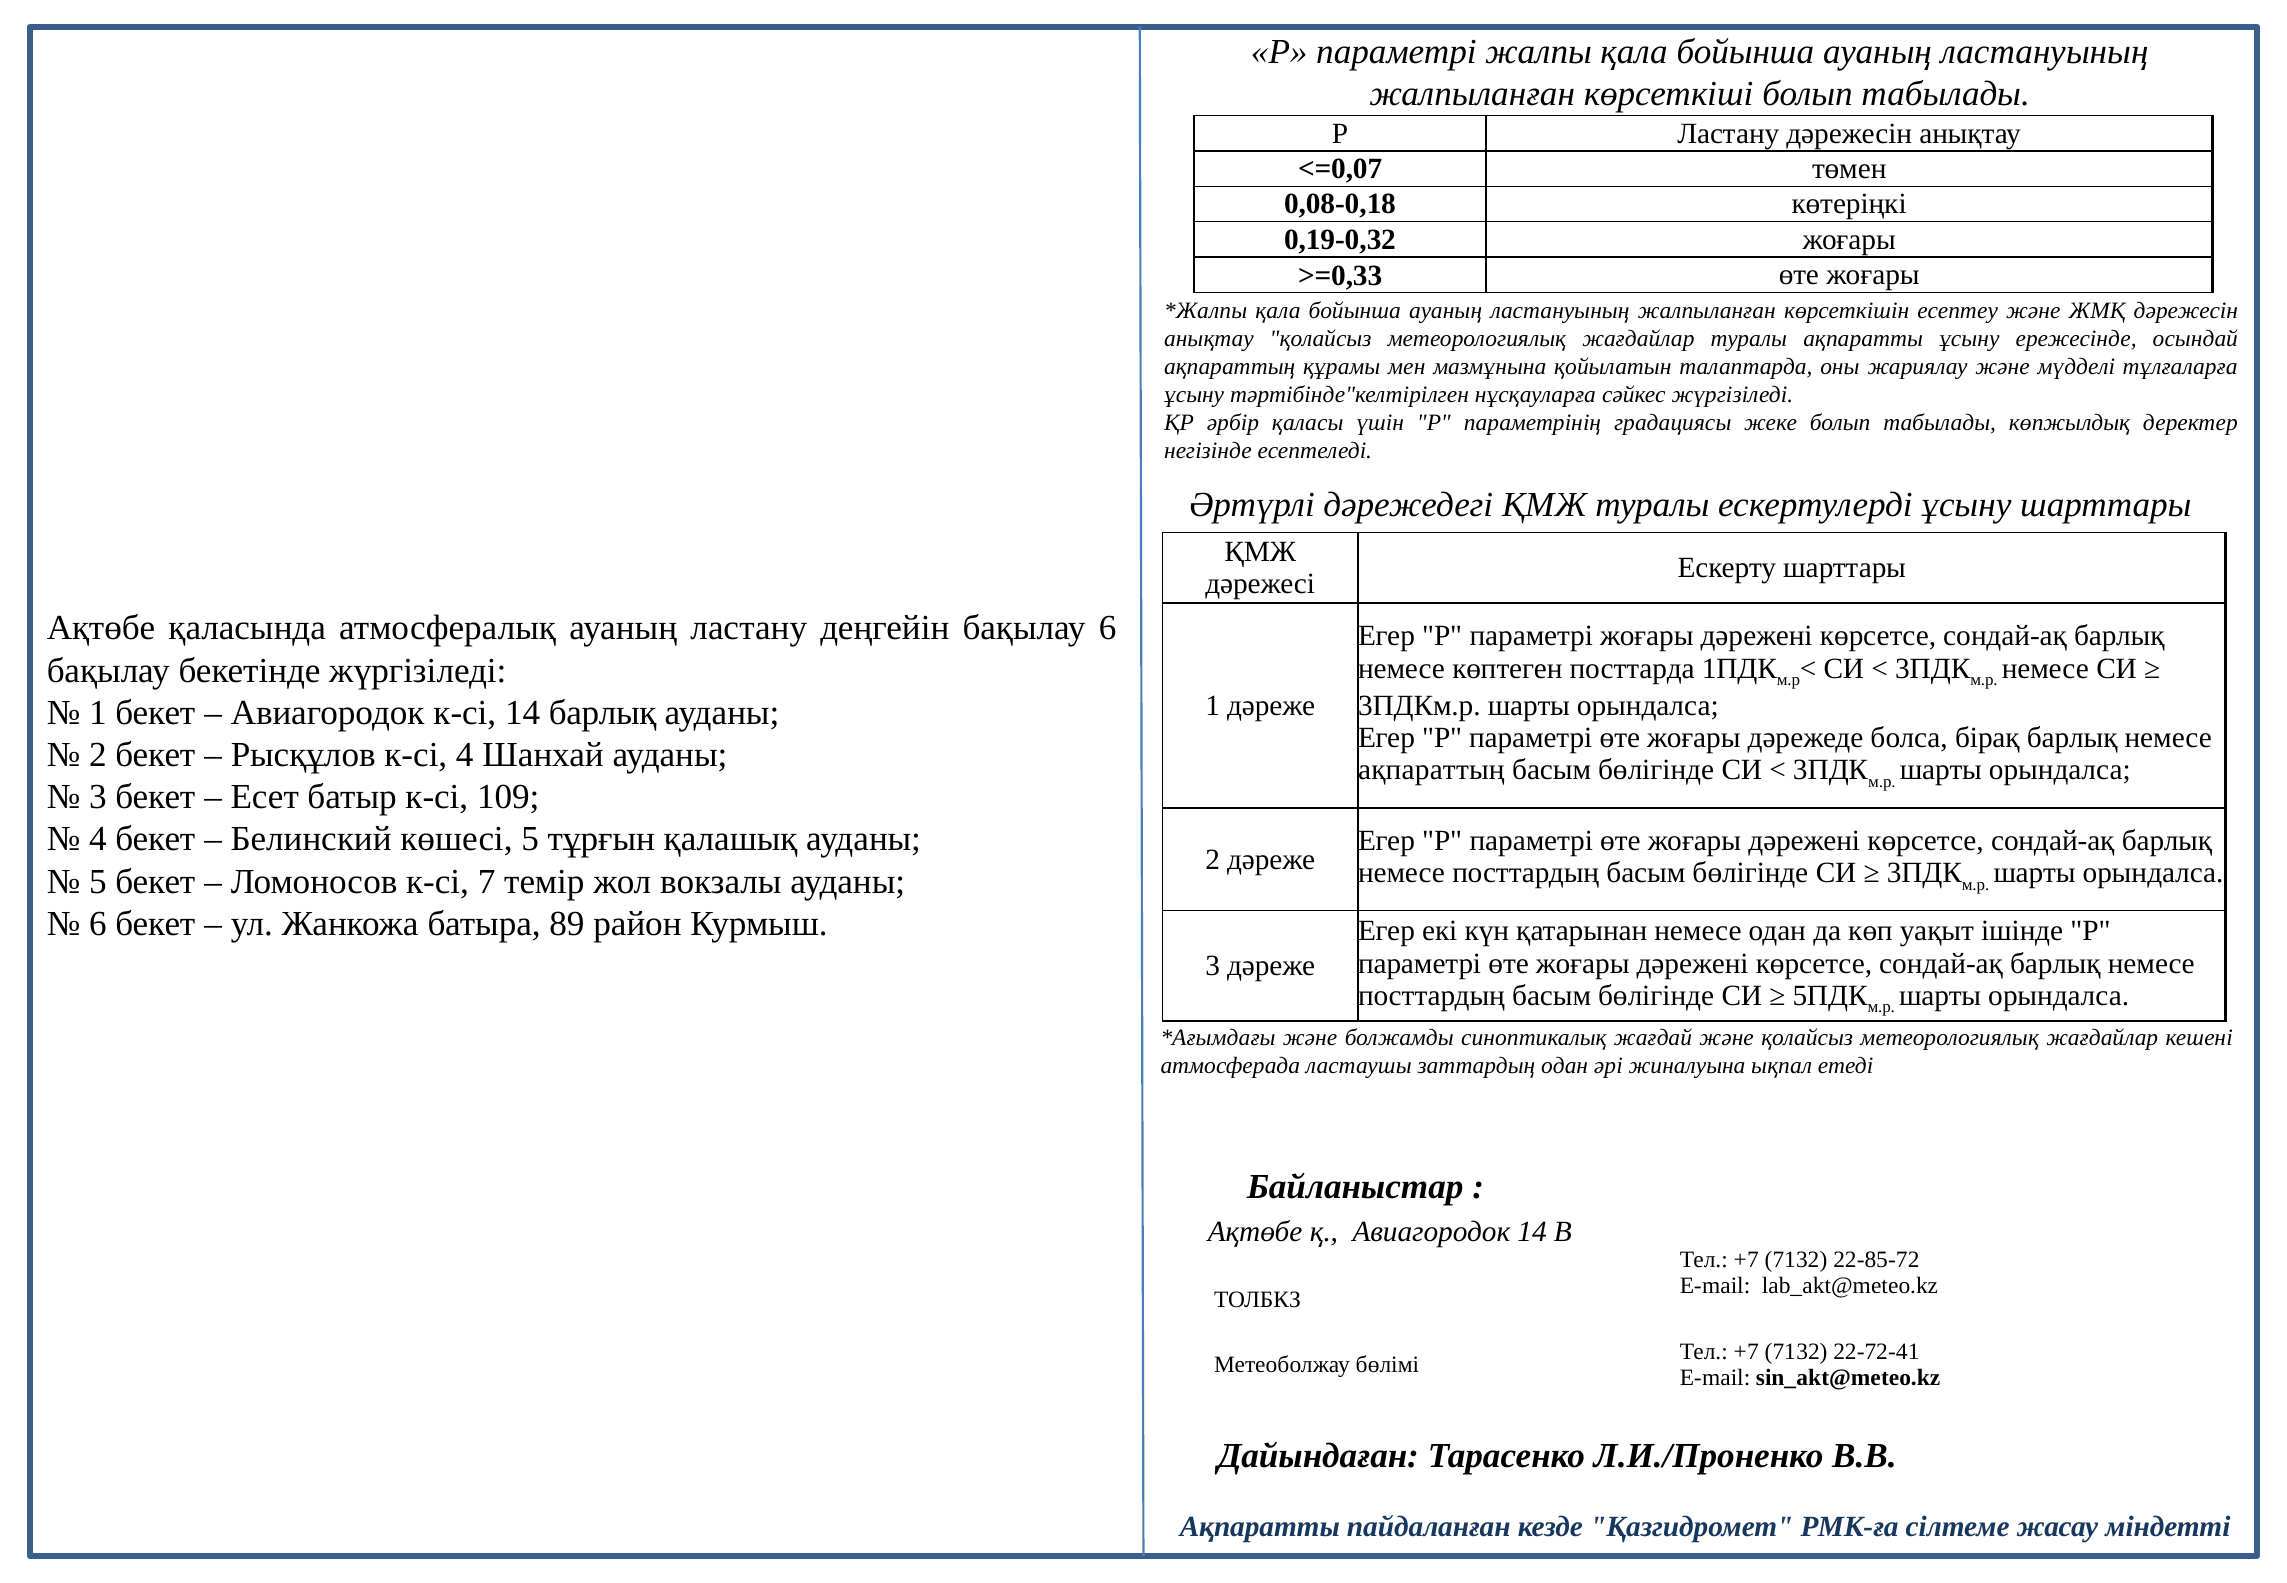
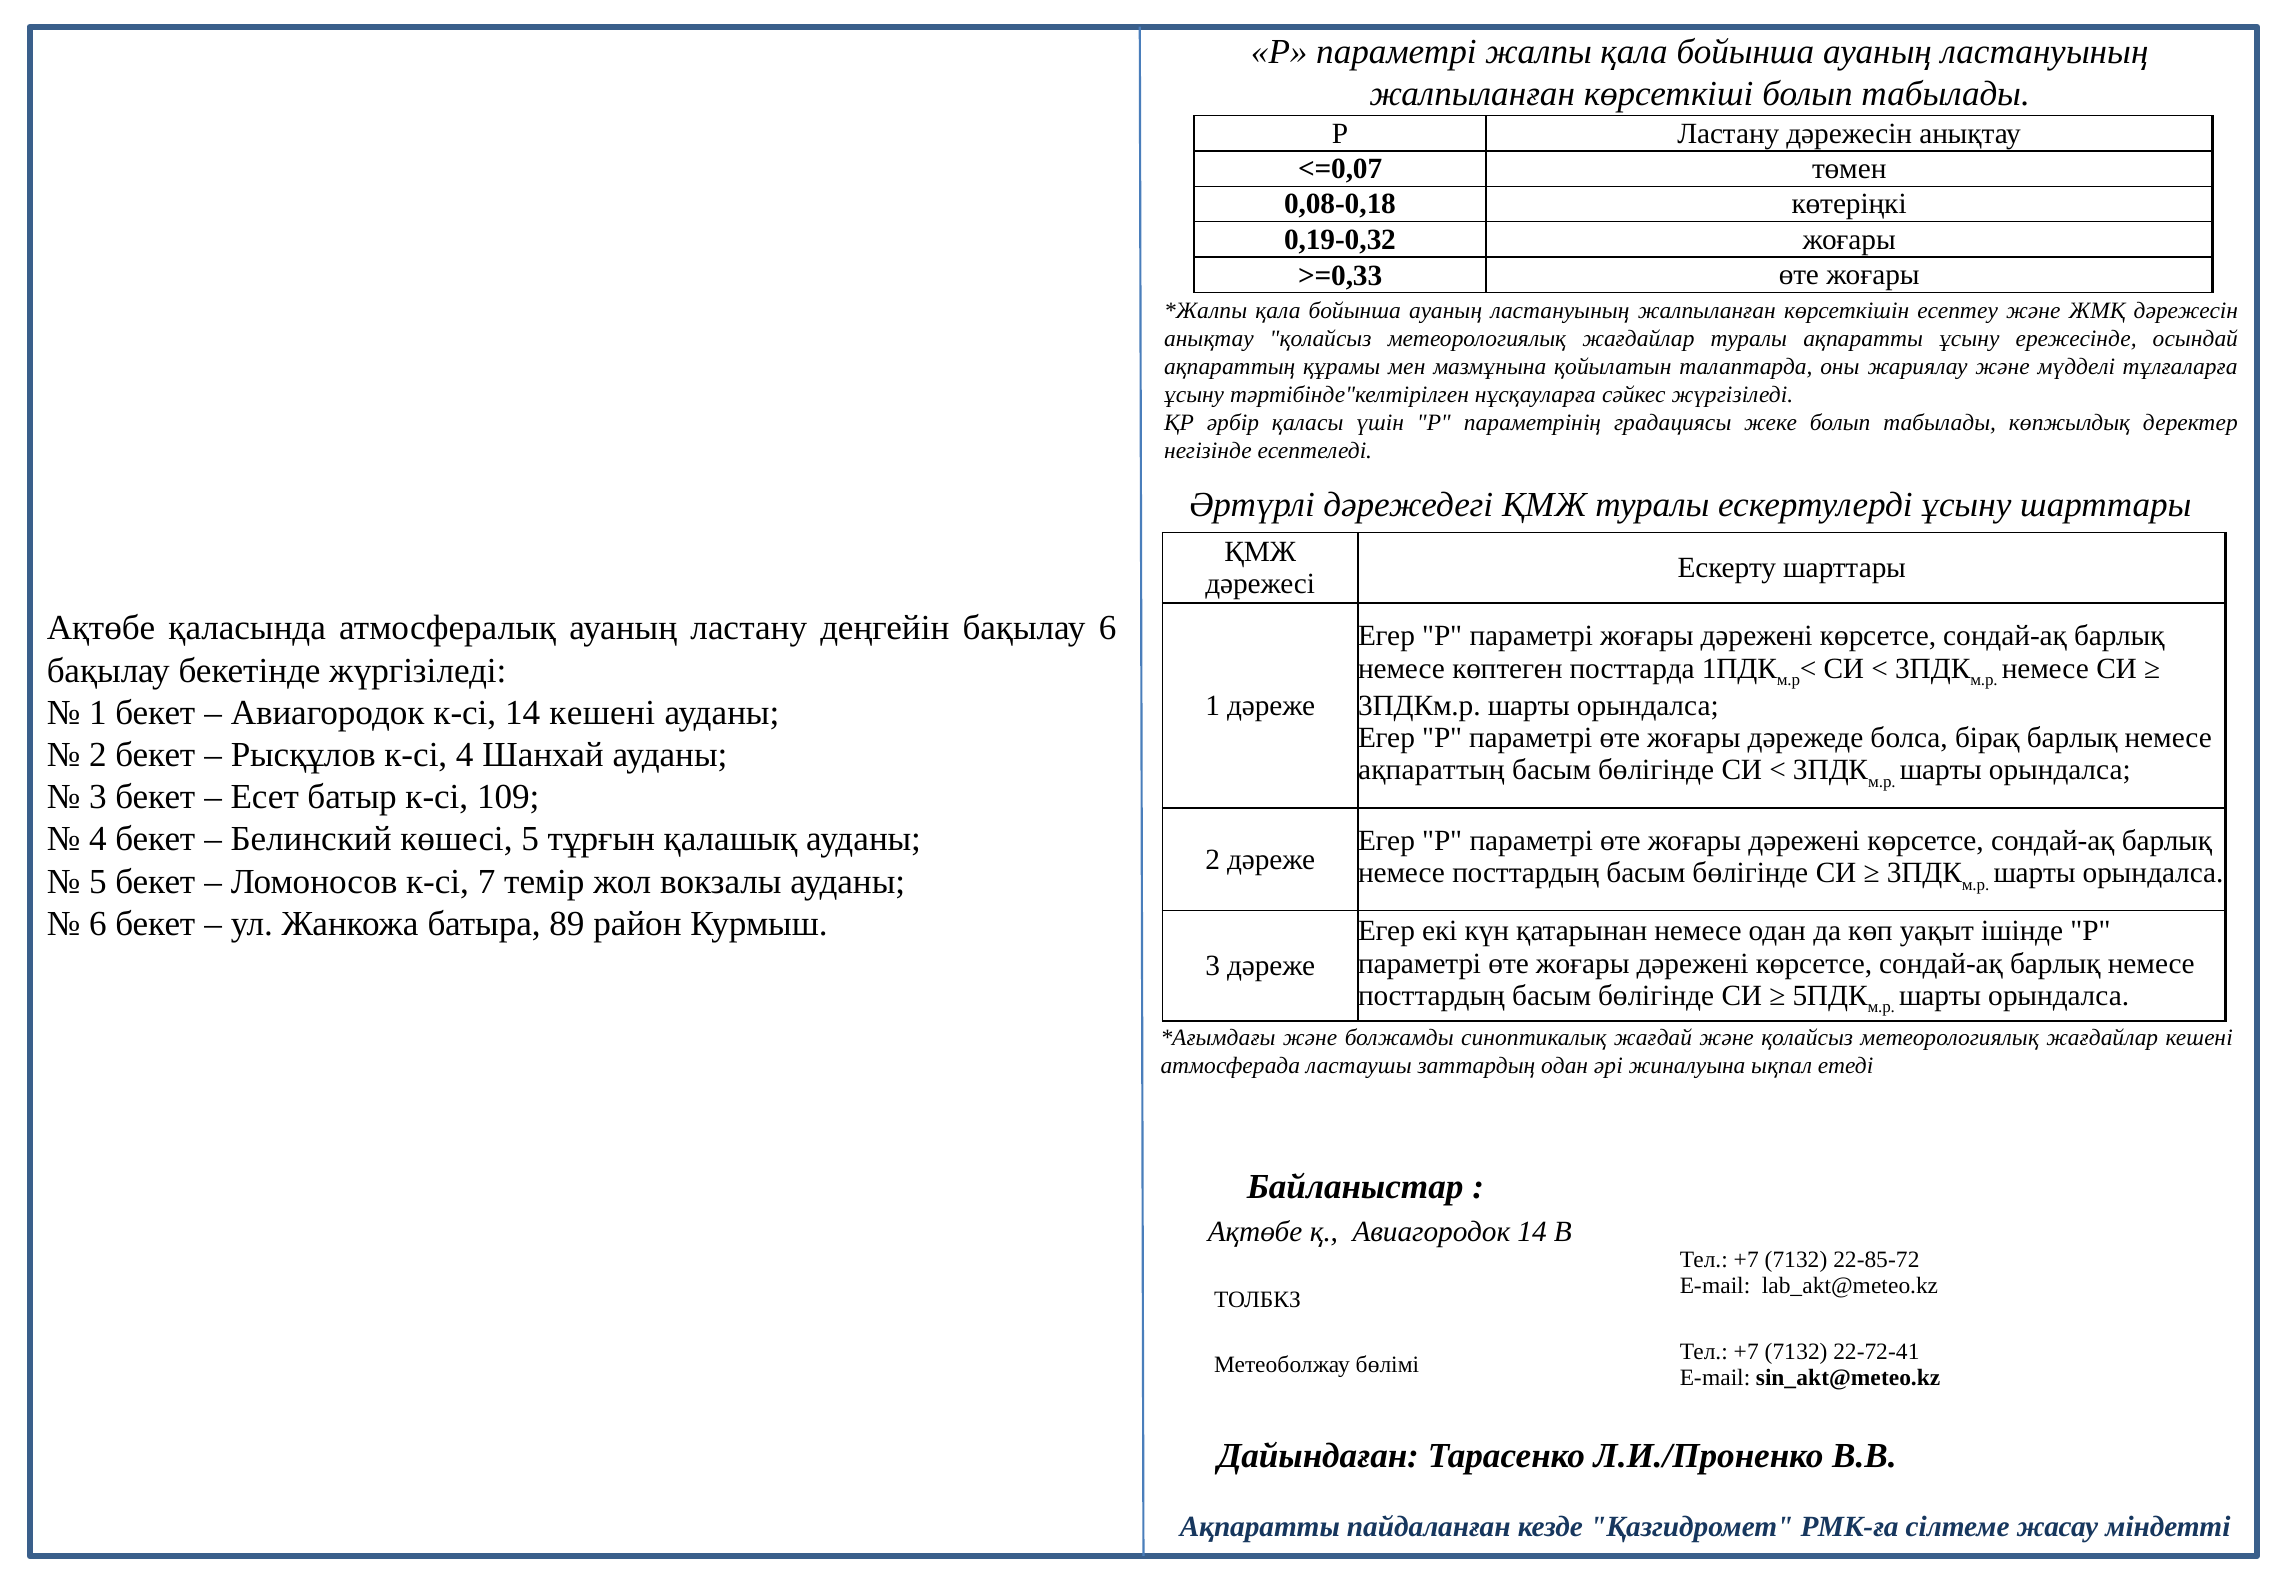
14 барлық: барлық -> кешені
